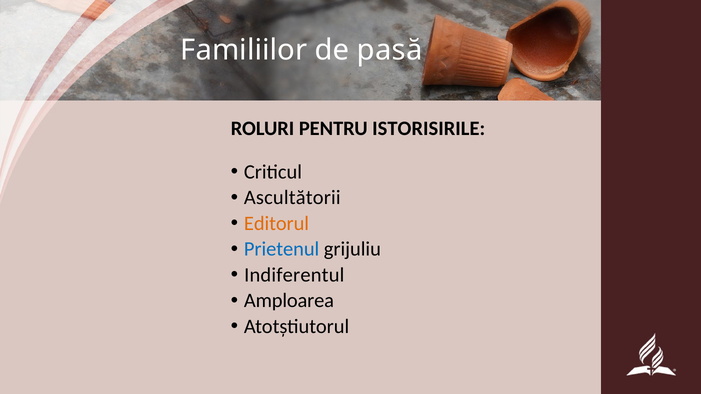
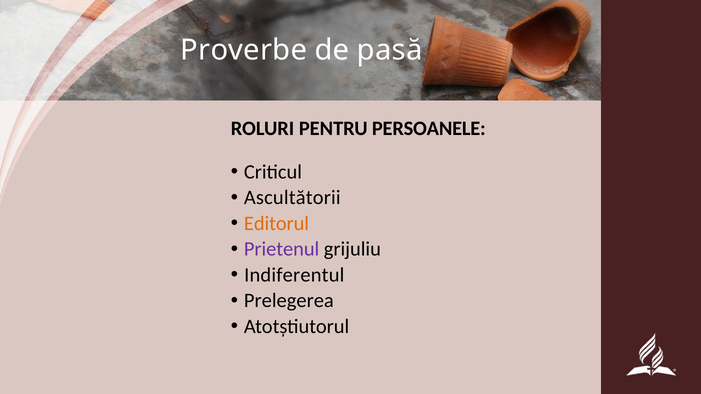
Familiilor: Familiilor -> Proverbe
ISTORISIRILE: ISTORISIRILE -> PERSOANELE
Prietenul colour: blue -> purple
Amploarea: Amploarea -> Prelegerea
